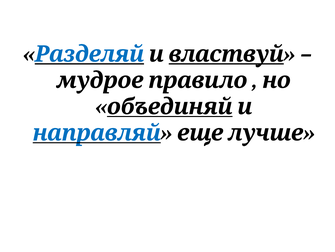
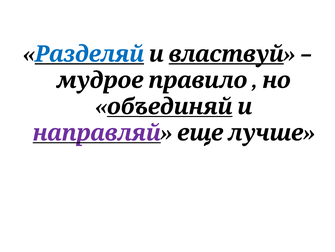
направляй colour: blue -> purple
